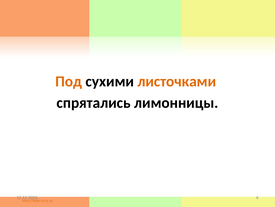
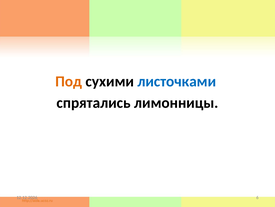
листочками colour: orange -> blue
